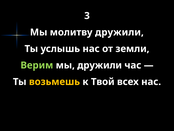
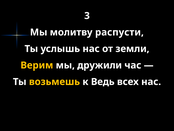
молитву дружили: дружили -> распусти
Верим colour: light green -> yellow
Твой: Твой -> Ведь
